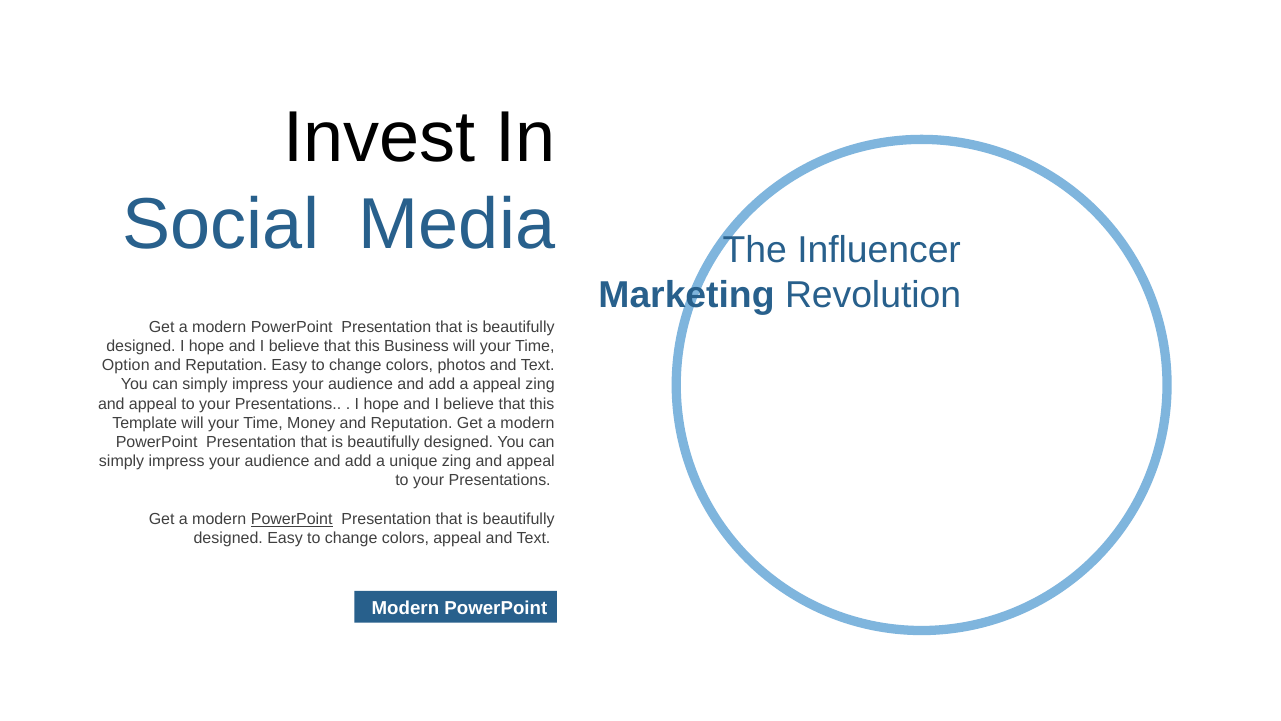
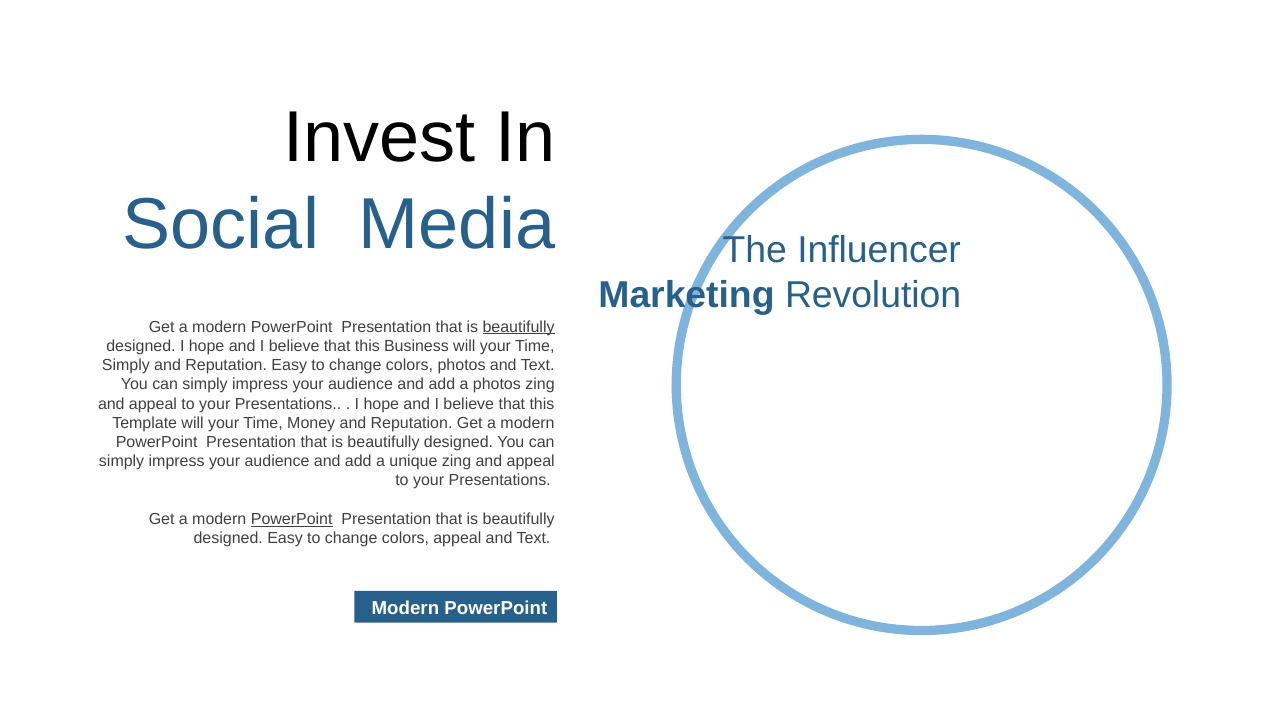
beautifully at (519, 327) underline: none -> present
Option at (126, 365): Option -> Simply
a appeal: appeal -> photos
